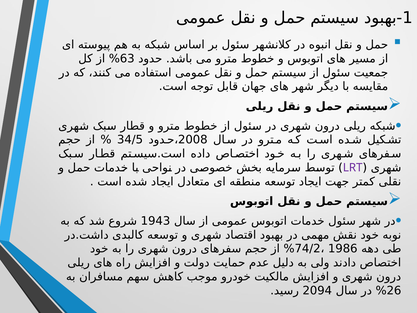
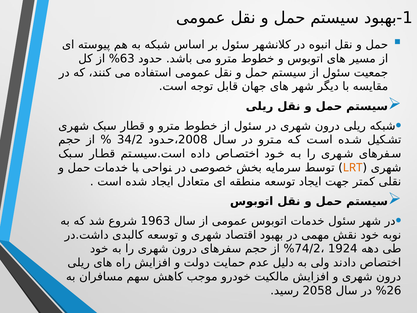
34/5: 34/5 -> 34/2
LRT colour: purple -> orange
1943: 1943 -> 1963
1986: 1986 -> 1924
2094: 2094 -> 2058
